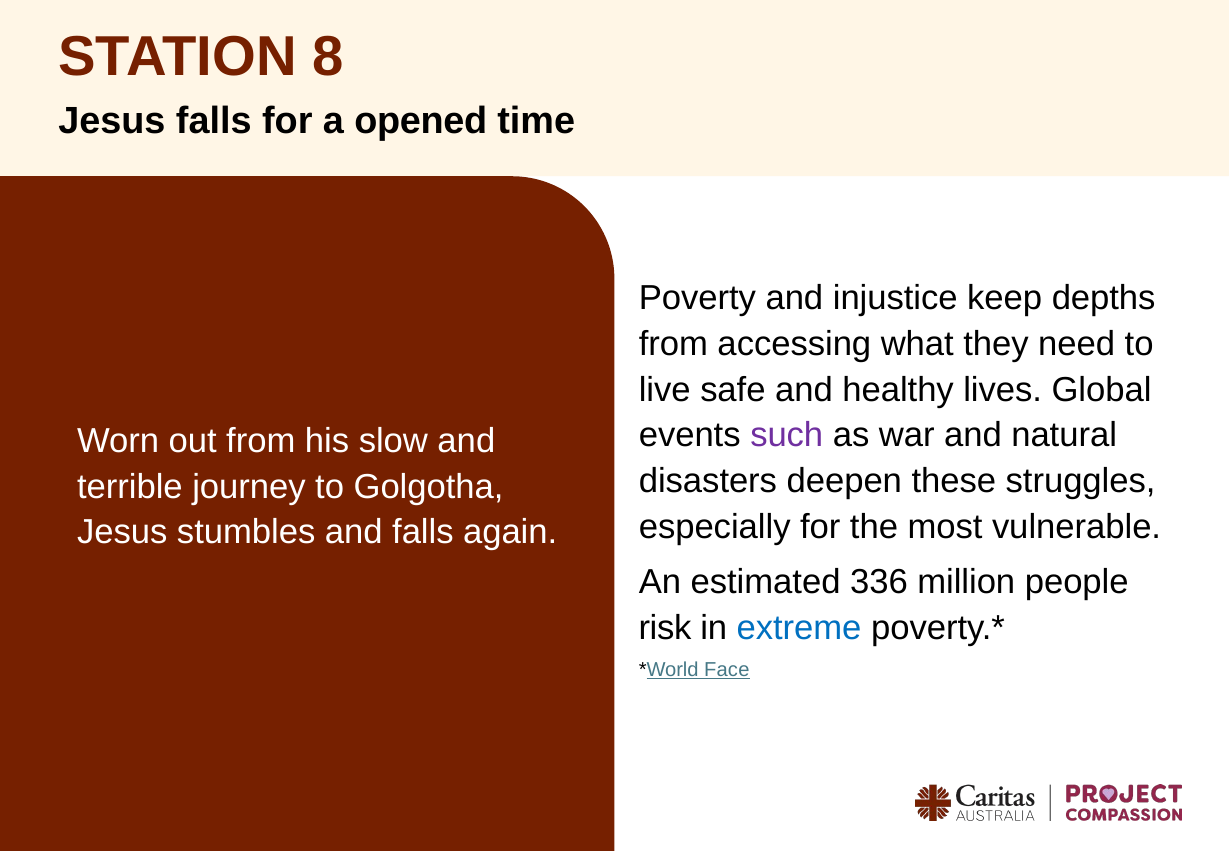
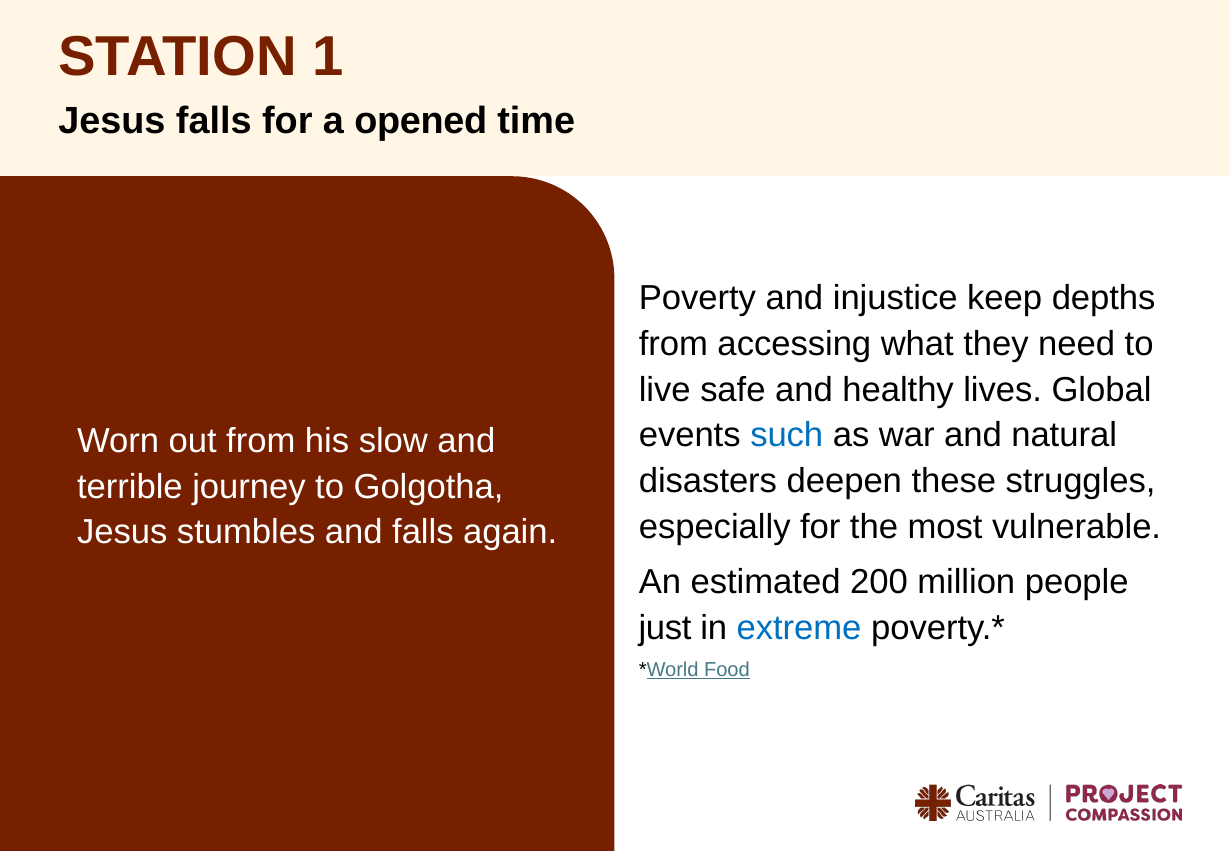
8: 8 -> 1
such colour: purple -> blue
336: 336 -> 200
risk: risk -> just
Face: Face -> Food
